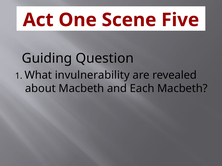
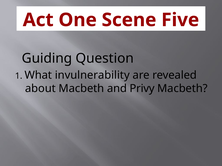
Each: Each -> Privy
